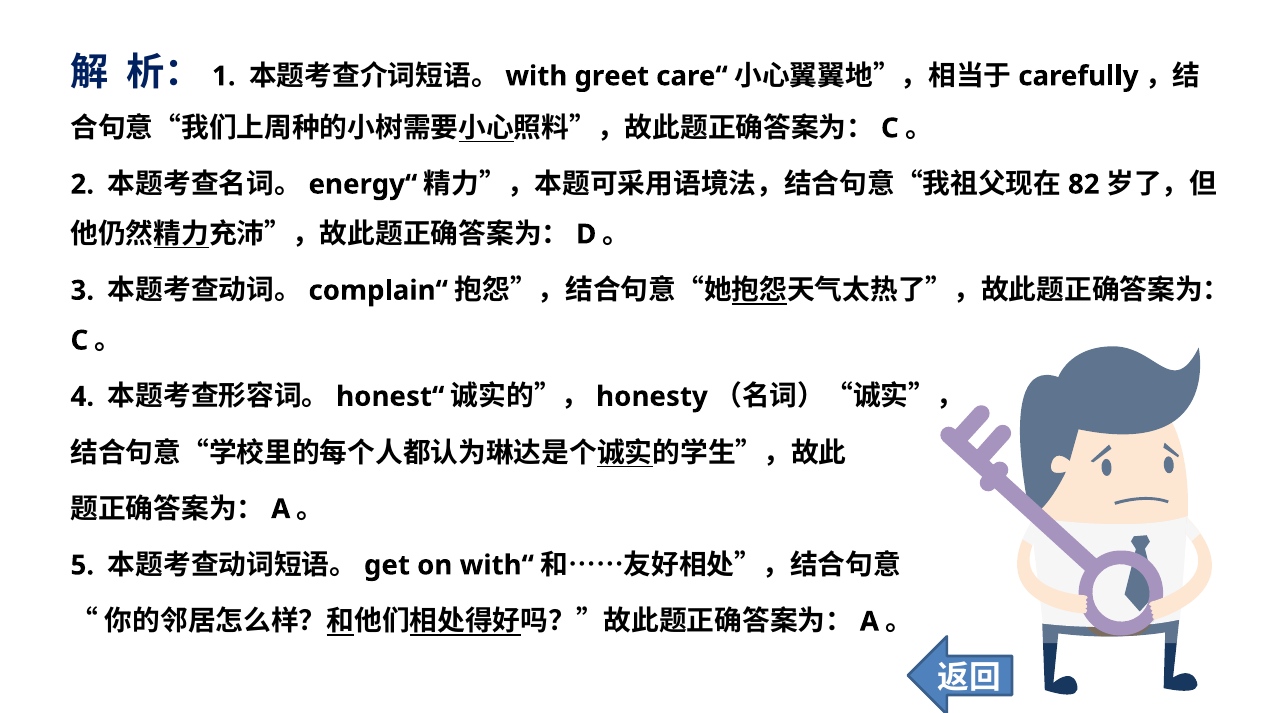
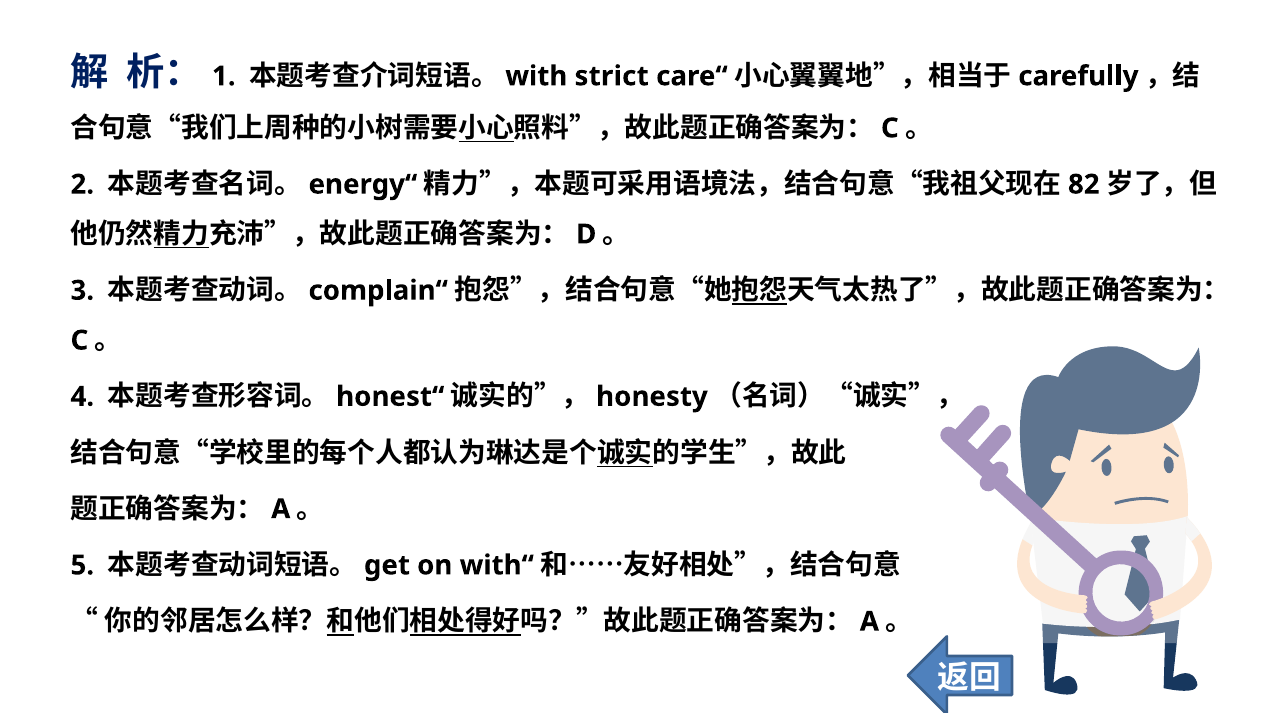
greet: greet -> strict
